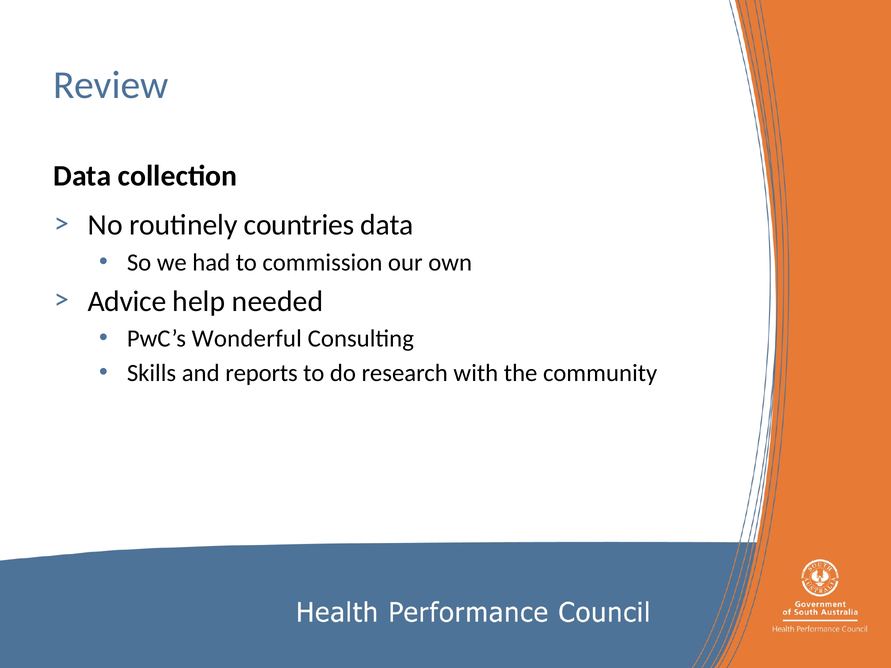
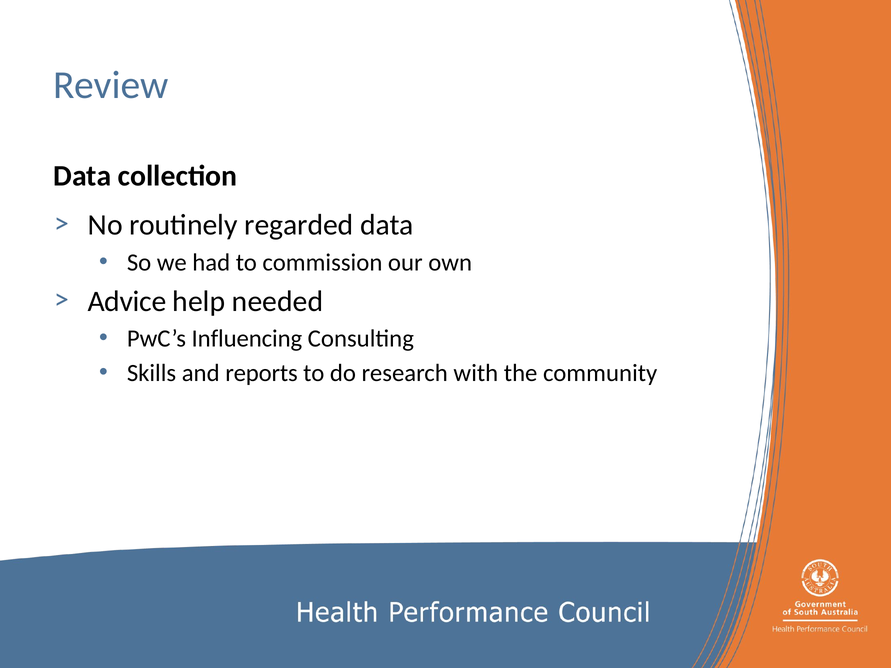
countries: countries -> regarded
Wonderful: Wonderful -> Influencing
